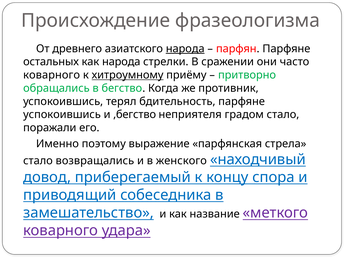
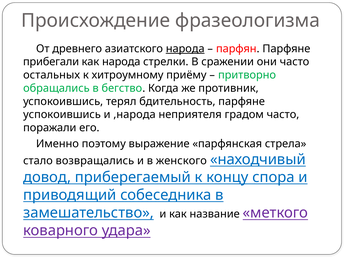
остальных: остальных -> прибегали
коварного at (52, 75): коварного -> остальных
хитроумному underline: present -> none
,бегство: ,бегство -> ,народа
градом стало: стало -> часто
